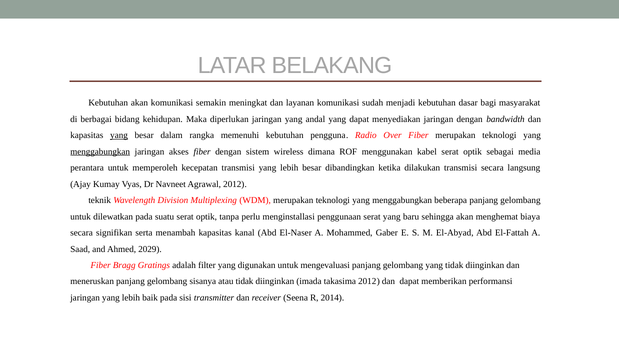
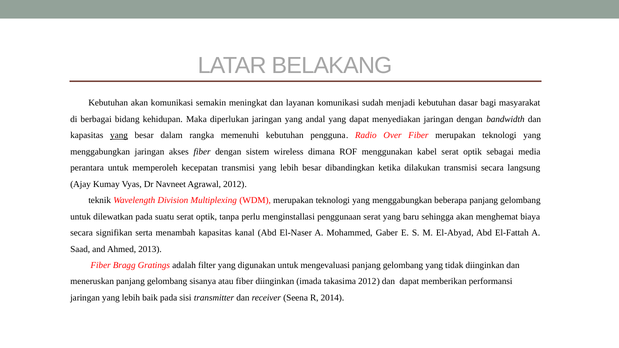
menggabungkan at (100, 152) underline: present -> none
2029: 2029 -> 2013
atau tidak: tidak -> fiber
